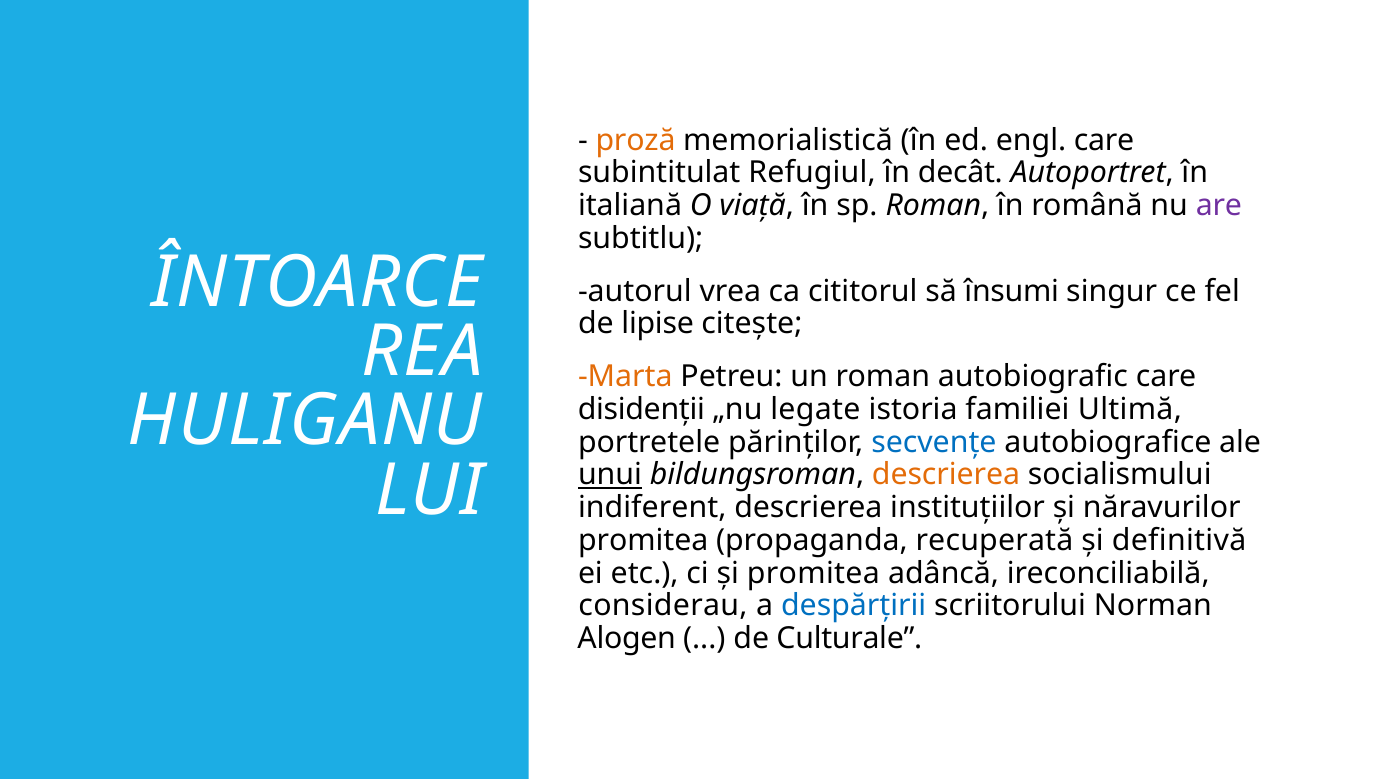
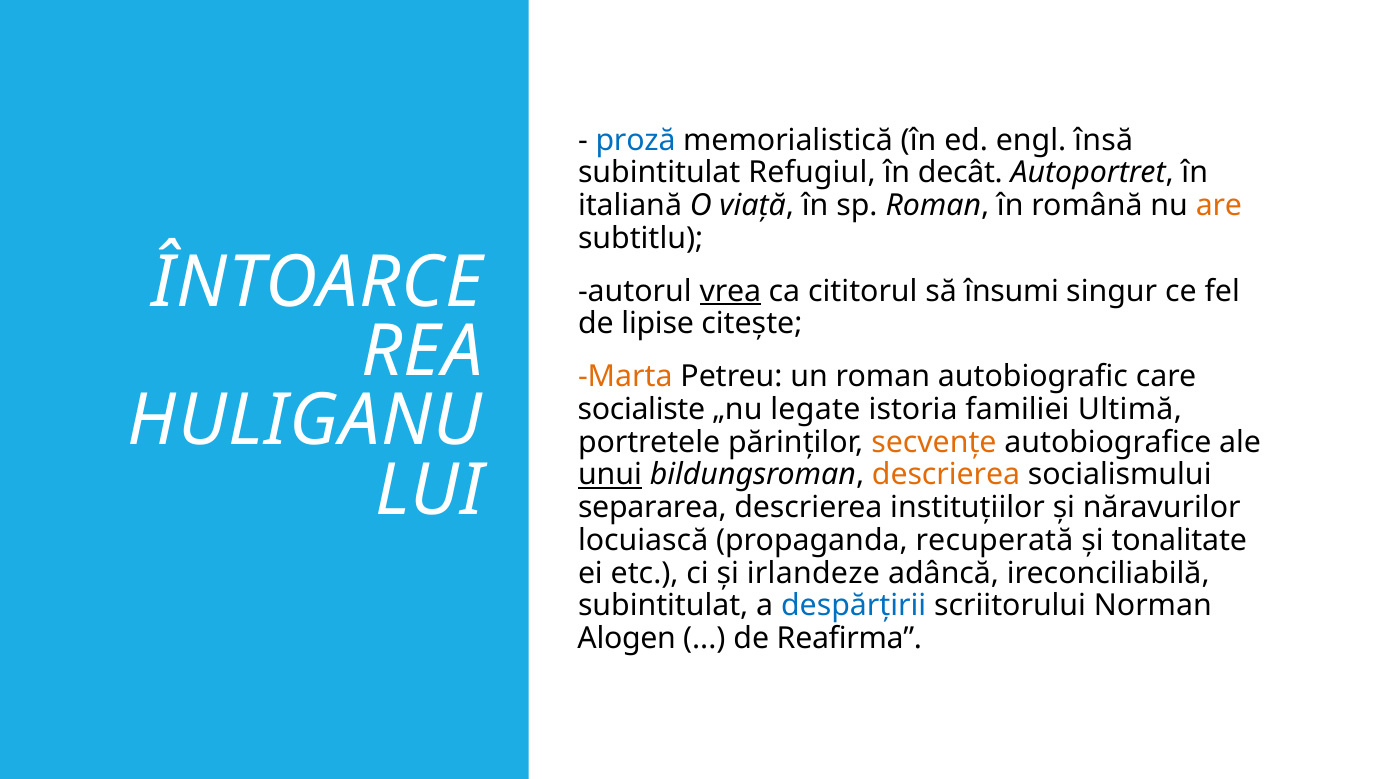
proză colour: orange -> blue
engl care: care -> însă
are colour: purple -> orange
vrea underline: none -> present
disidenții: disidenții -> socialiste
secvențe colour: blue -> orange
indiferent: indiferent -> separarea
promitea at (643, 540): promitea -> locuiască
definitivă: definitivă -> tonalitate
și promitea: promitea -> irlandeze
considerau at (663, 606): considerau -> subintitulat
Culturale: Culturale -> Reafirma
